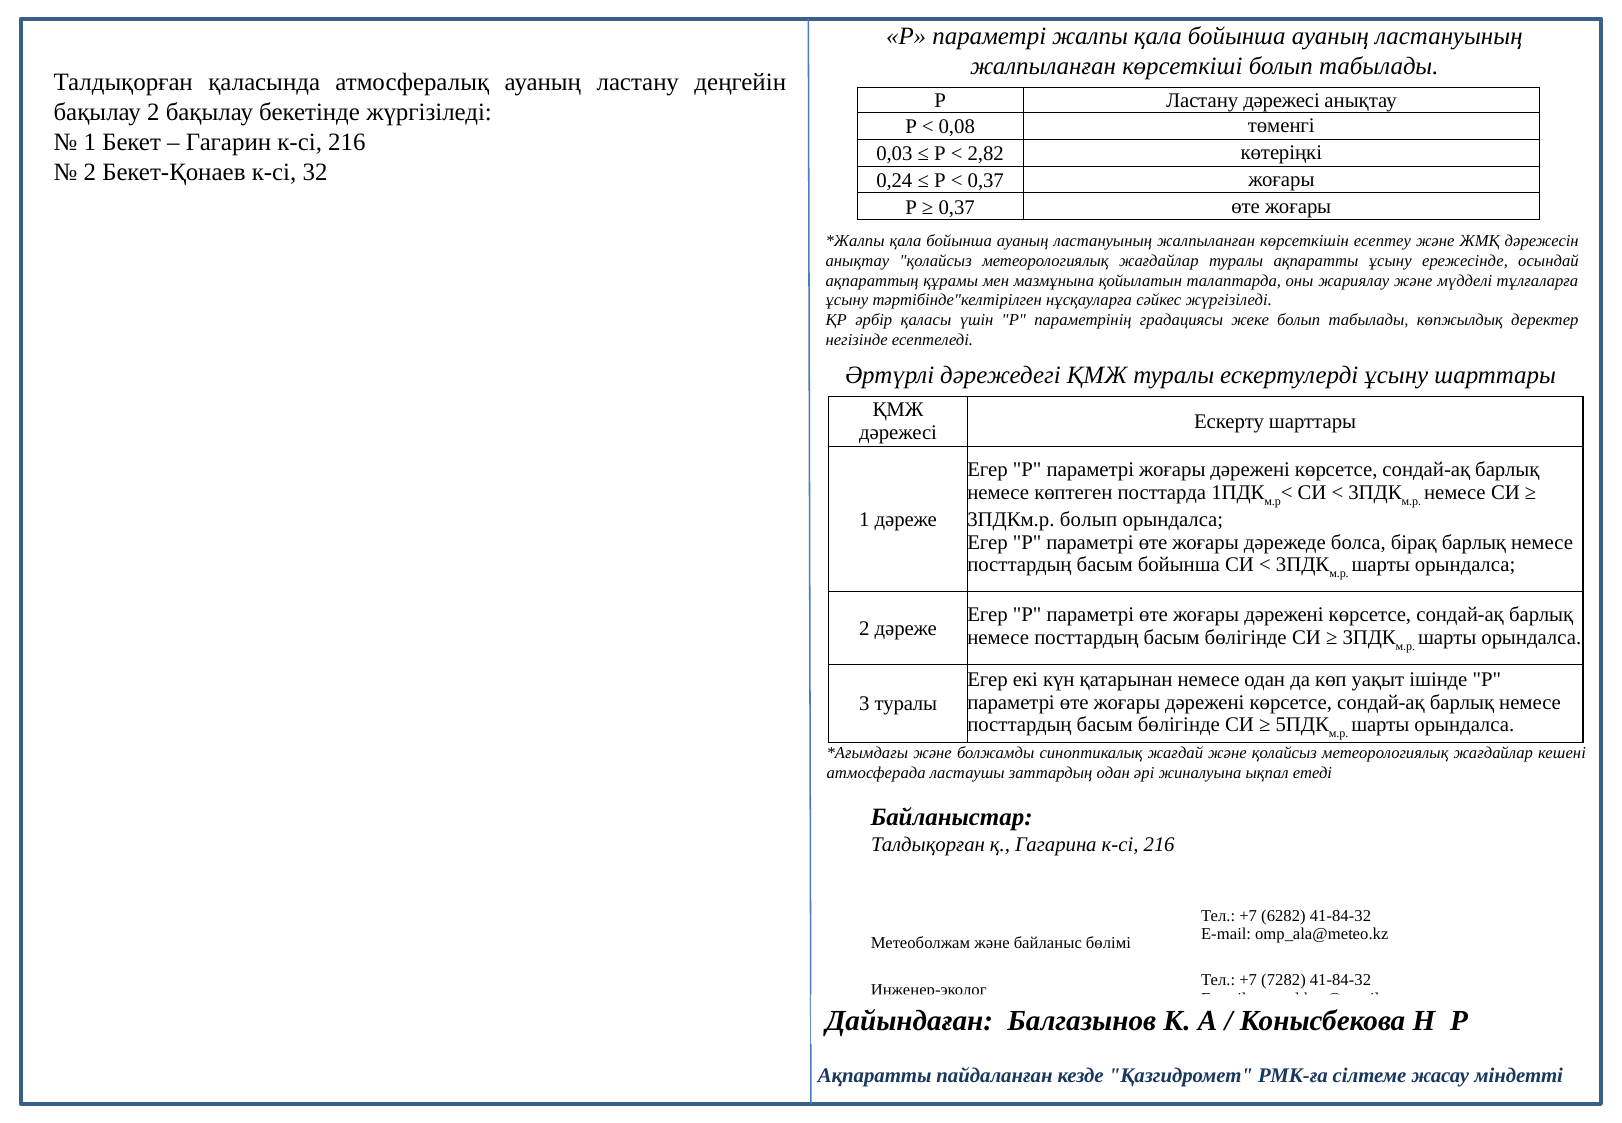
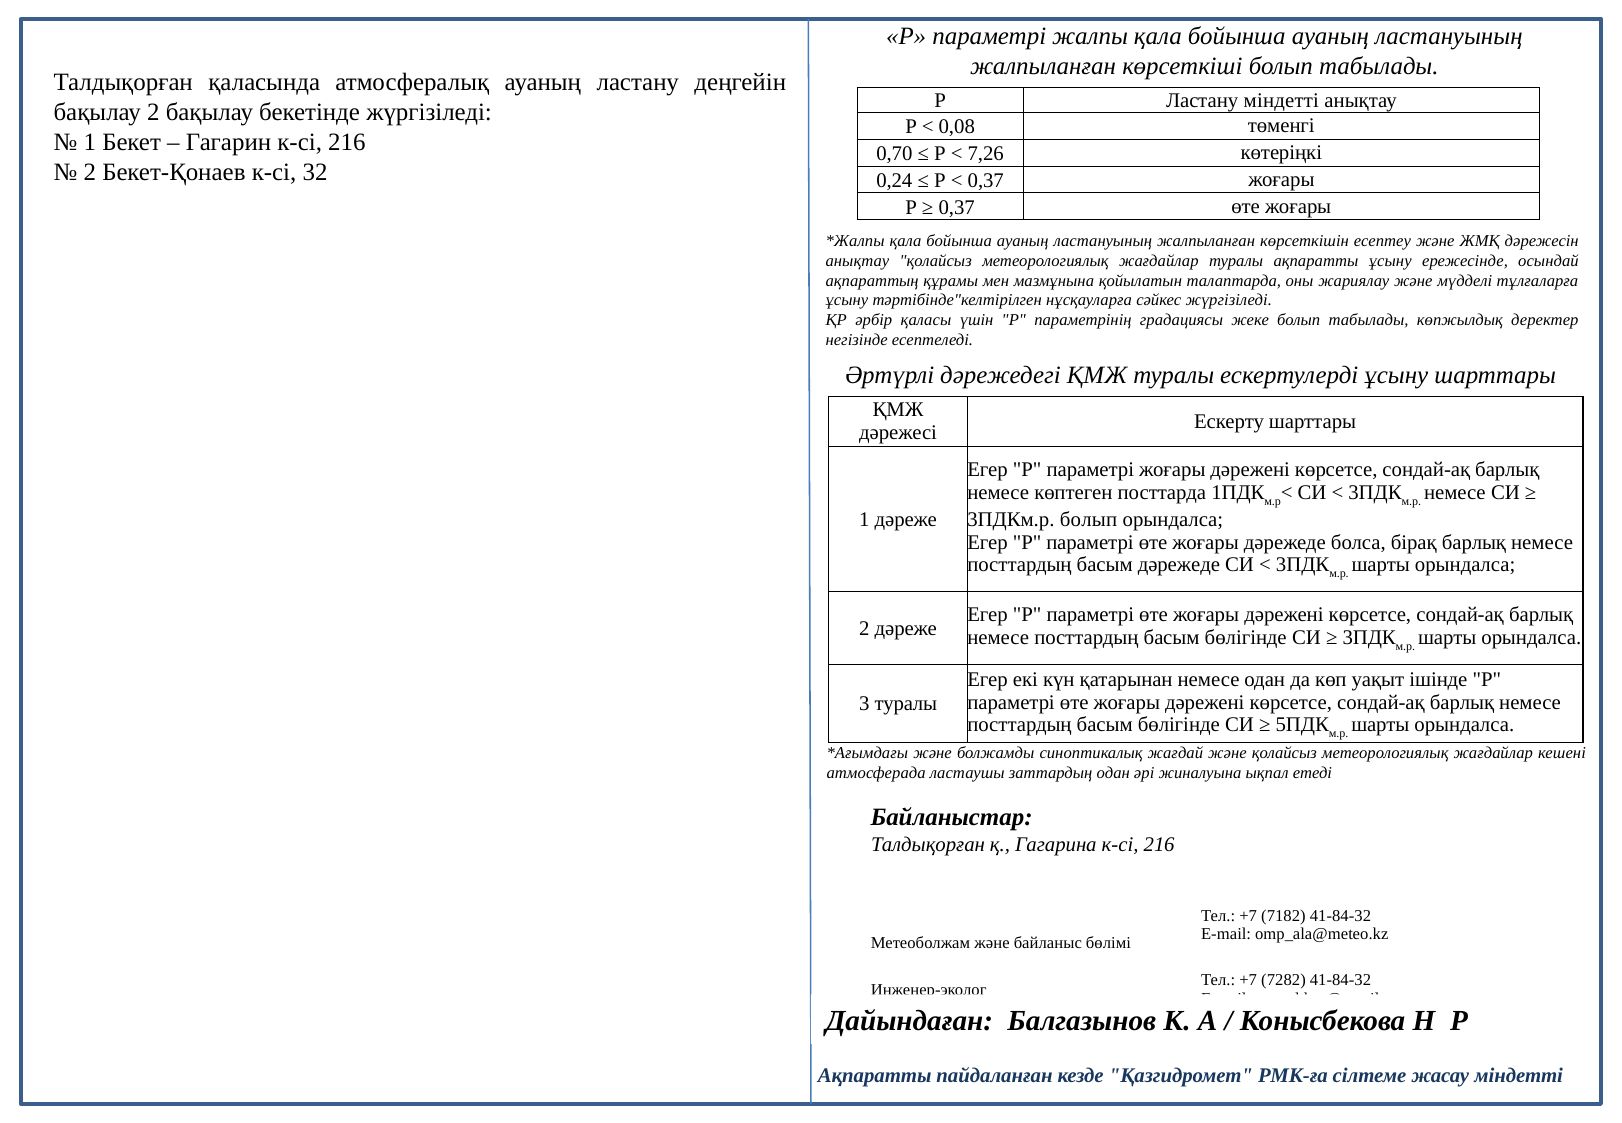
Ластану дәрежесі: дәрежесі -> міндетті
0,03: 0,03 -> 0,70
2,82: 2,82 -> 7,26
басым бойынша: бойынша -> дәрежеде
6282: 6282 -> 7182
